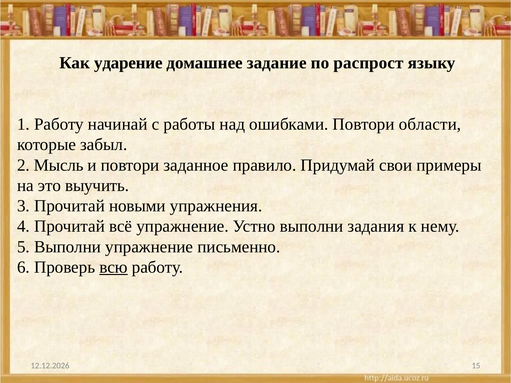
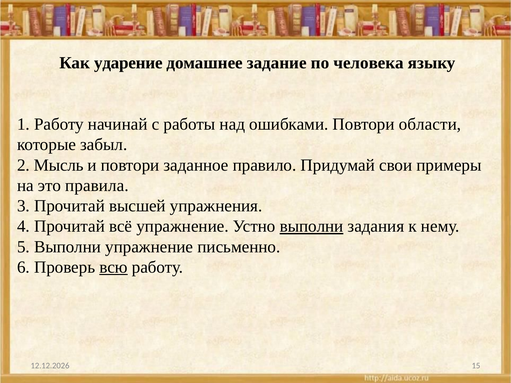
распрост: распрост -> человека
выучить: выучить -> правила
новыми: новыми -> высшей
выполни at (312, 226) underline: none -> present
